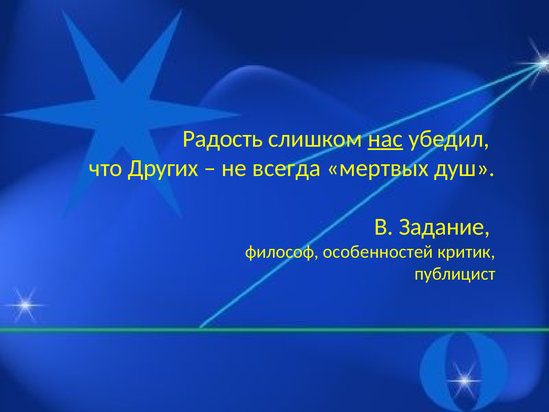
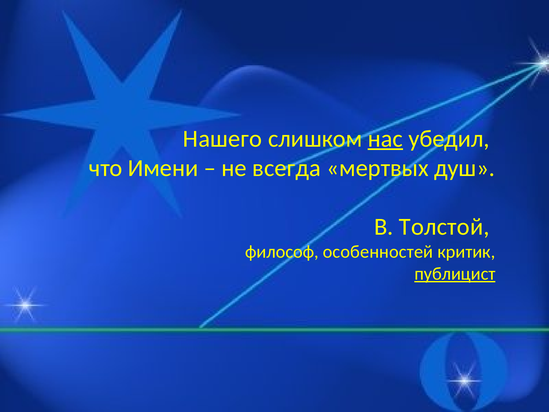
Радость: Радость -> Нашего
Других: Других -> Имени
Задание: Задание -> Толстой
публицист underline: none -> present
